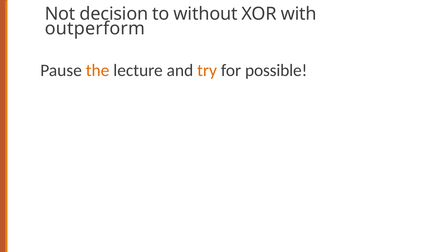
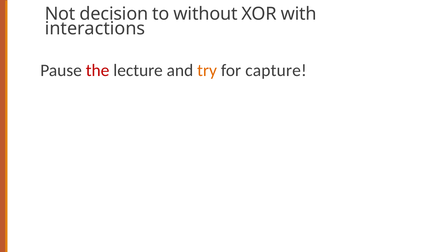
outperform: outperform -> interactions
the colour: orange -> red
possible: possible -> capture
